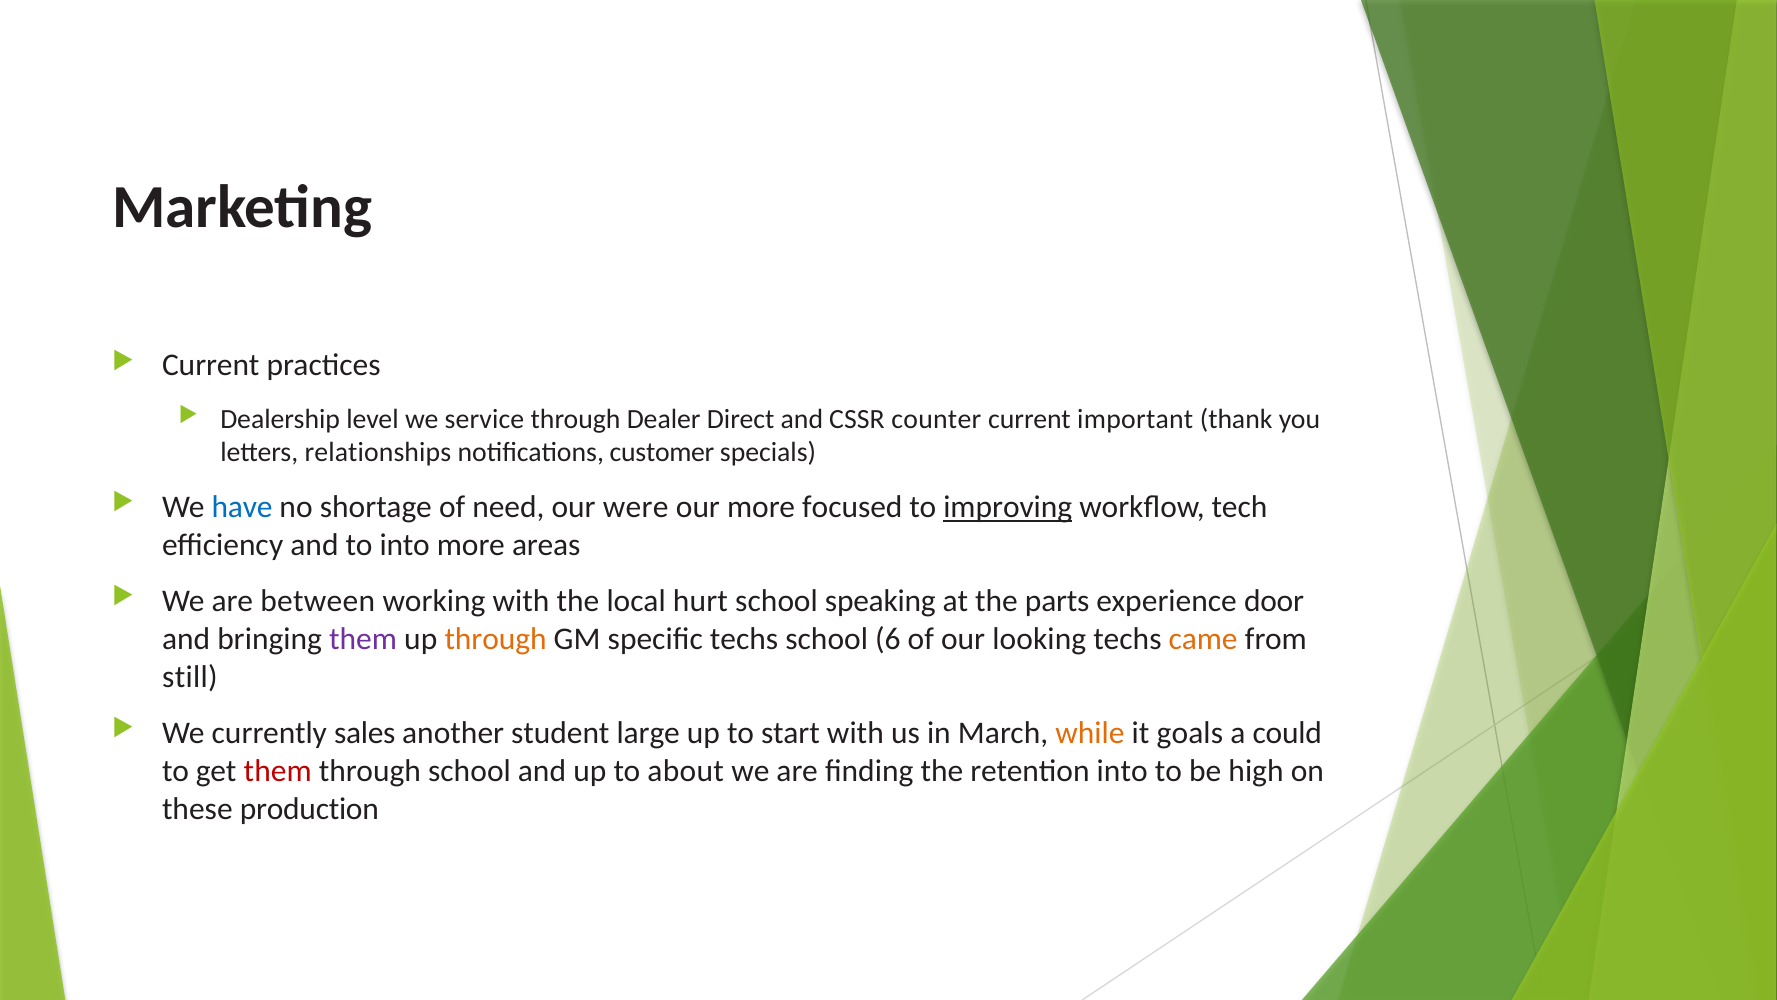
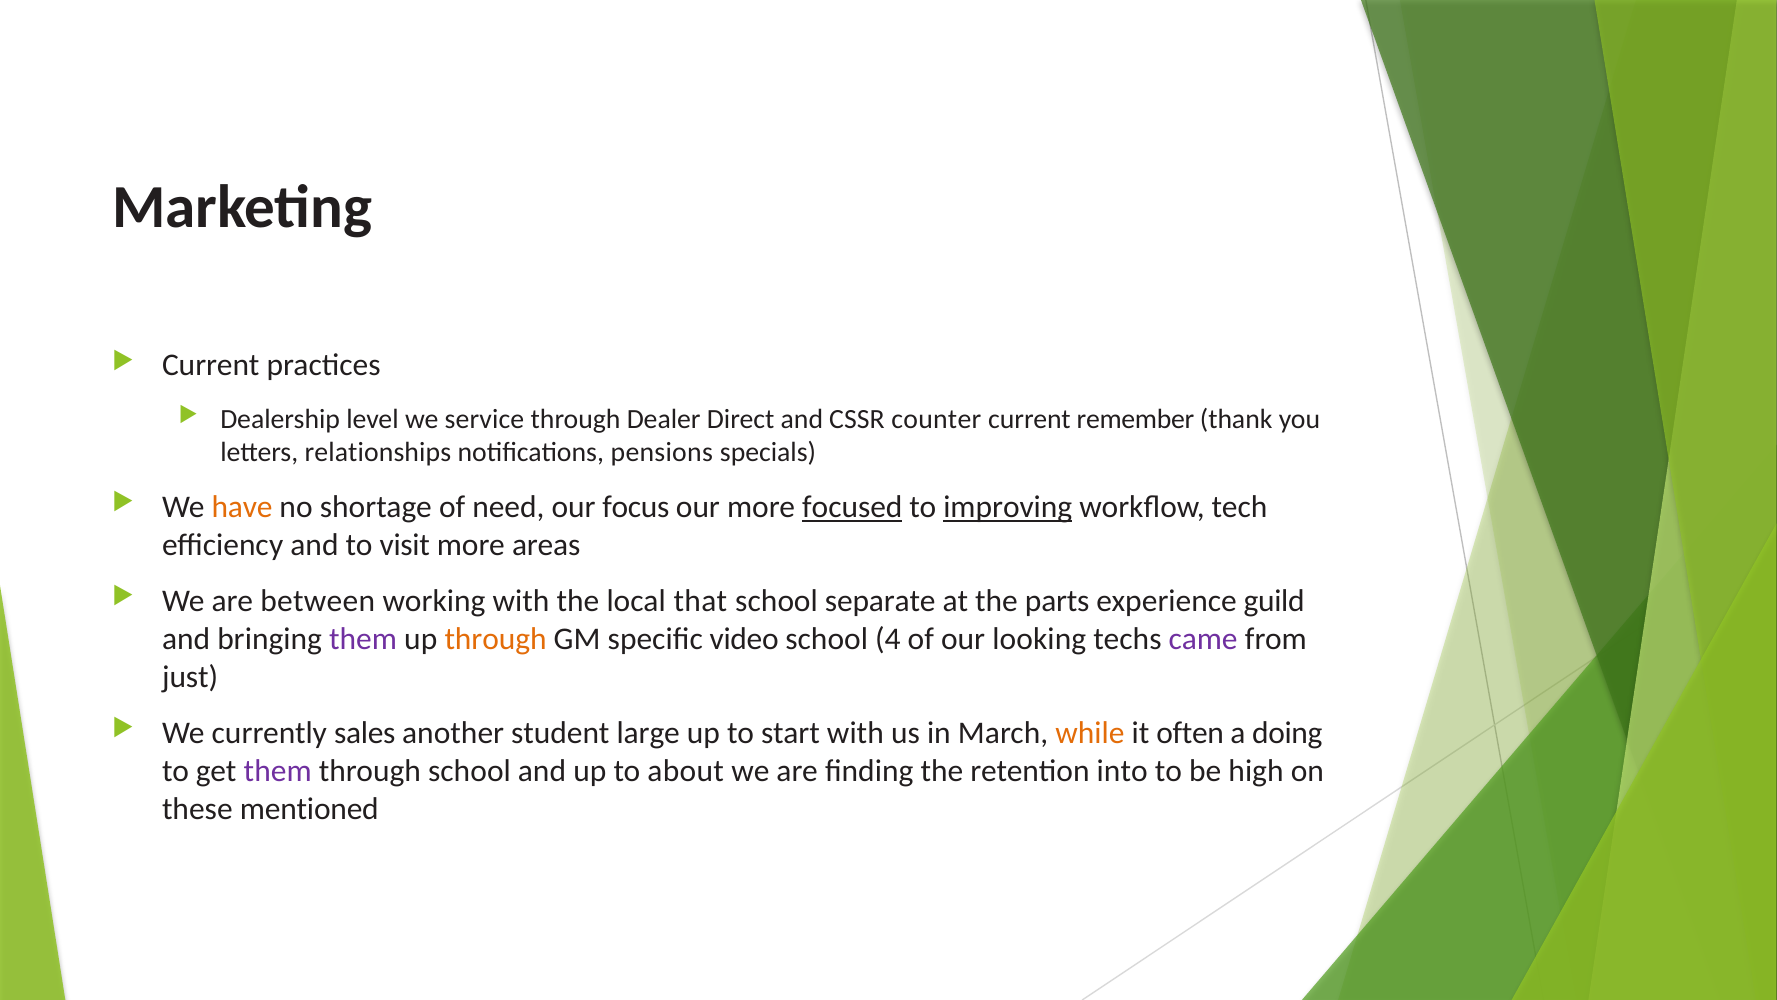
important: important -> remember
customer: customer -> pensions
have colour: blue -> orange
were: were -> focus
focused underline: none -> present
to into: into -> visit
hurt: hurt -> that
speaking: speaking -> separate
door: door -> guild
specific techs: techs -> video
6: 6 -> 4
came colour: orange -> purple
still: still -> just
goals: goals -> often
could: could -> doing
them at (278, 771) colour: red -> purple
production: production -> mentioned
